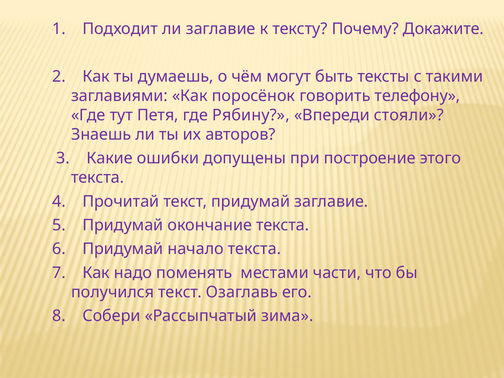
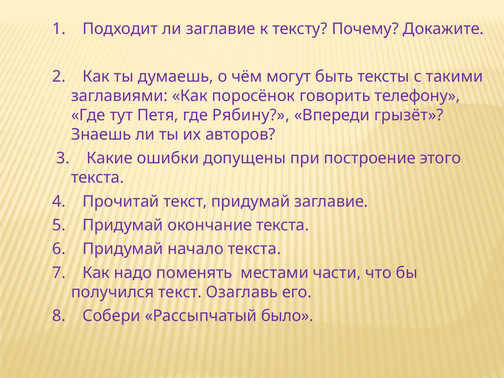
стояли: стояли -> грызёт
зима: зима -> было
